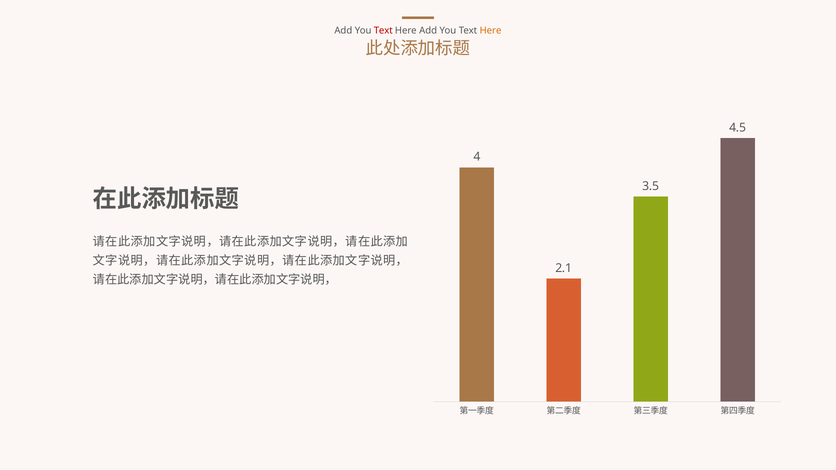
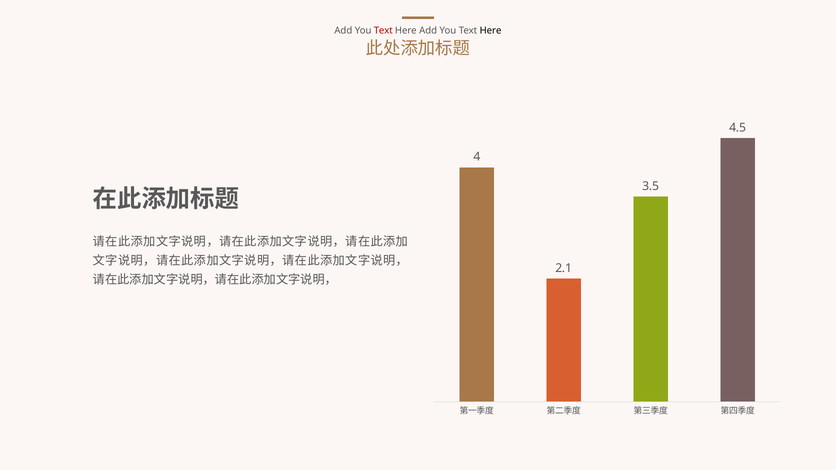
Here at (491, 31) colour: orange -> black
